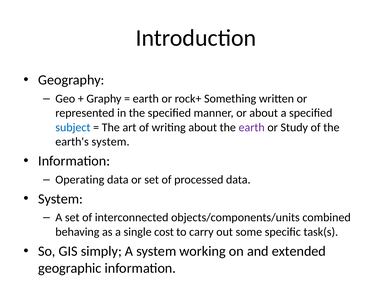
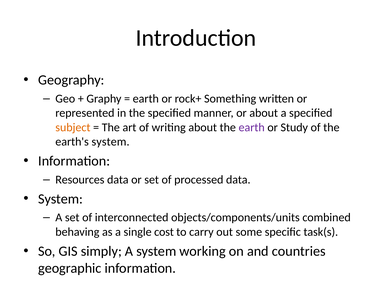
subject colour: blue -> orange
Operating: Operating -> Resources
extended: extended -> countries
